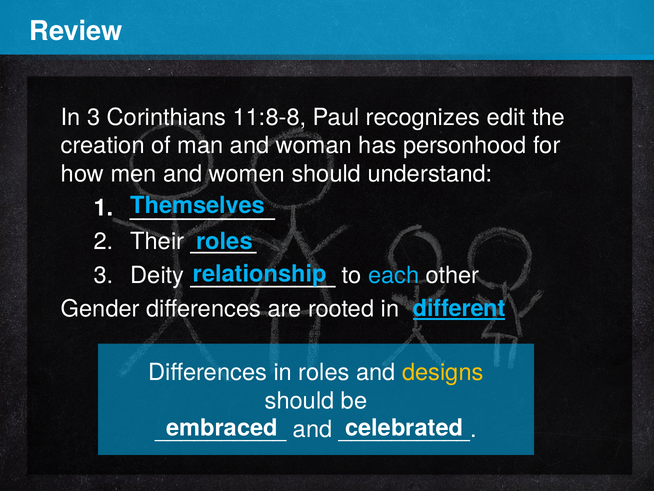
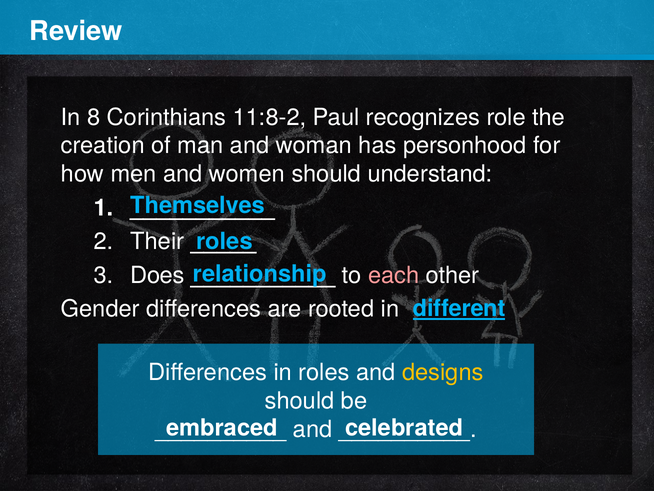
In 3: 3 -> 8
11:8-8: 11:8-8 -> 11:8-2
edit: edit -> role
Deity: Deity -> Does
each colour: light blue -> pink
